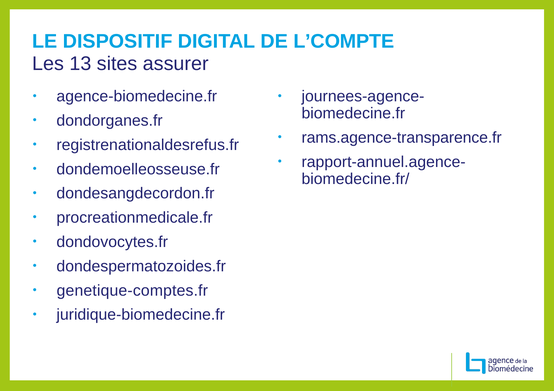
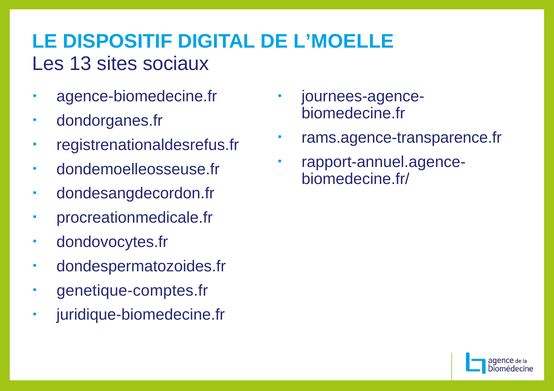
L’COMPTE: L’COMPTE -> L’MOELLE
assurer: assurer -> sociaux
